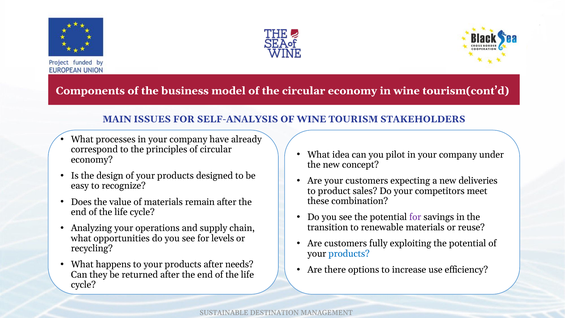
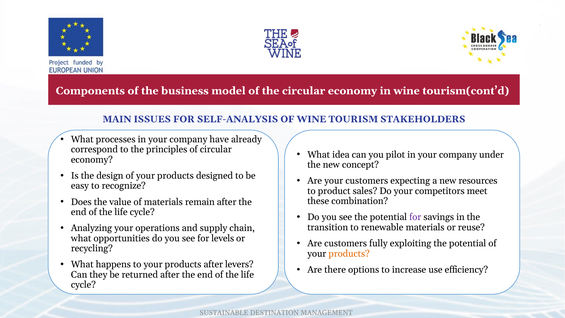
deliveries: deliveries -> resources
products at (349, 253) colour: blue -> orange
needs: needs -> levers
